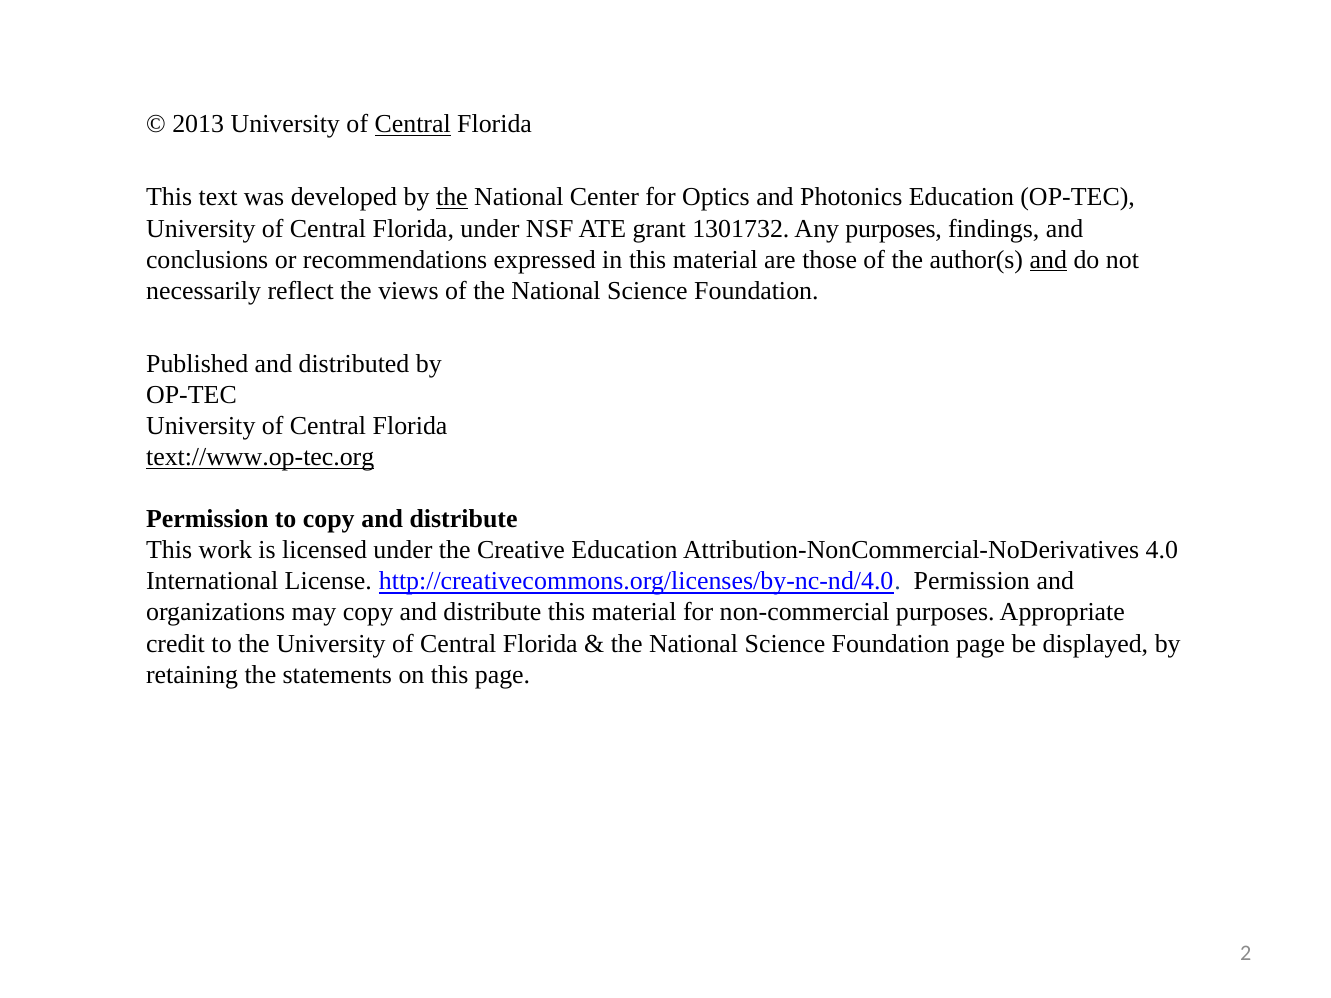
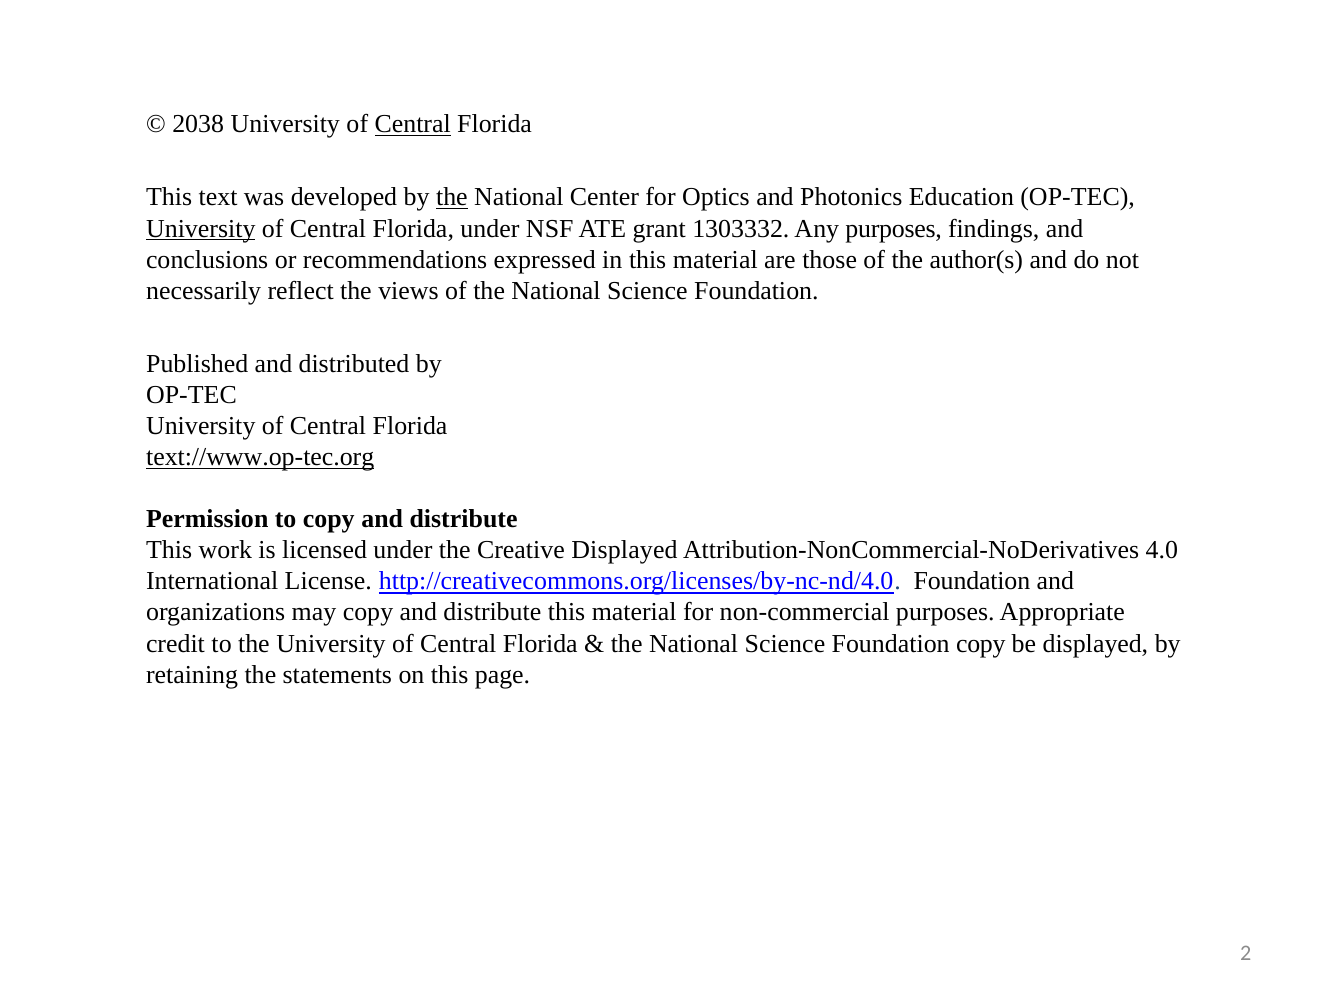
2013: 2013 -> 2038
University at (201, 229) underline: none -> present
1301732: 1301732 -> 1303332
and at (1048, 260) underline: present -> none
Creative Education: Education -> Displayed
http://creativecommons.org/licenses/by-nc-nd/4.0 Permission: Permission -> Foundation
Foundation page: page -> copy
